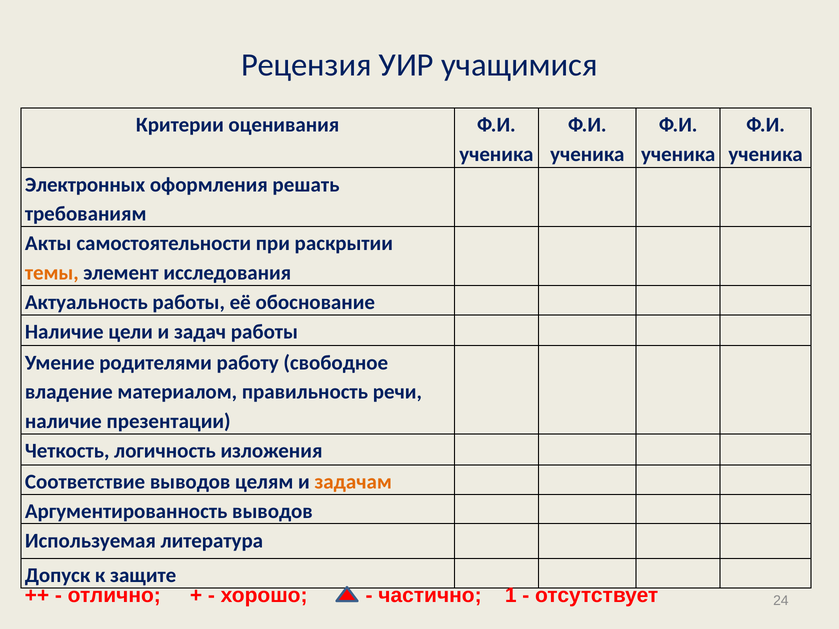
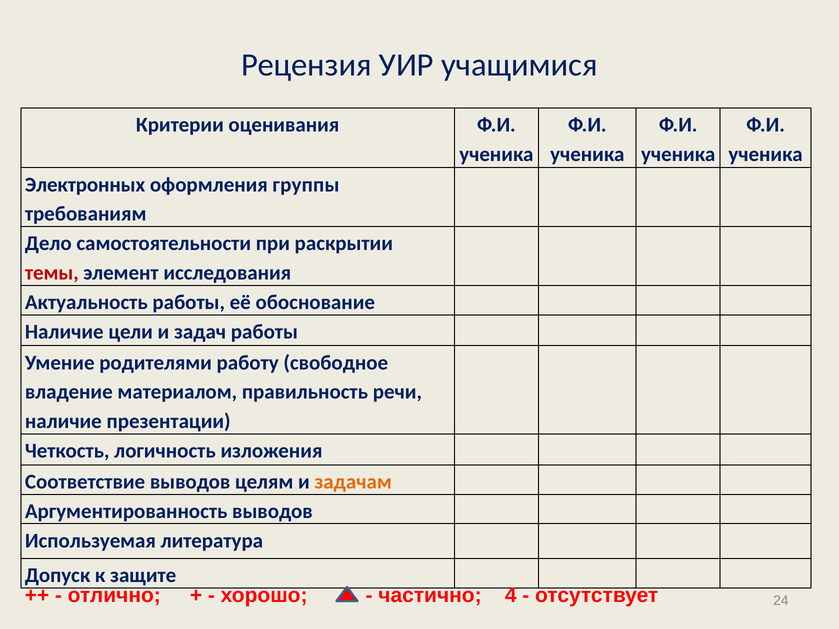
решать: решать -> группы
Акты: Акты -> Дело
темы colour: orange -> red
1: 1 -> 4
